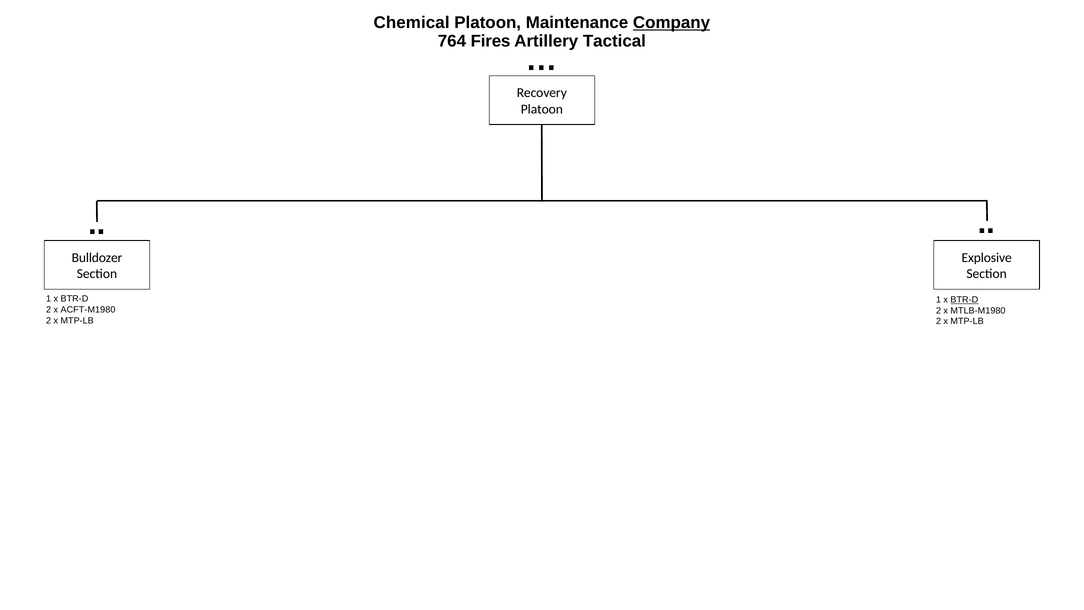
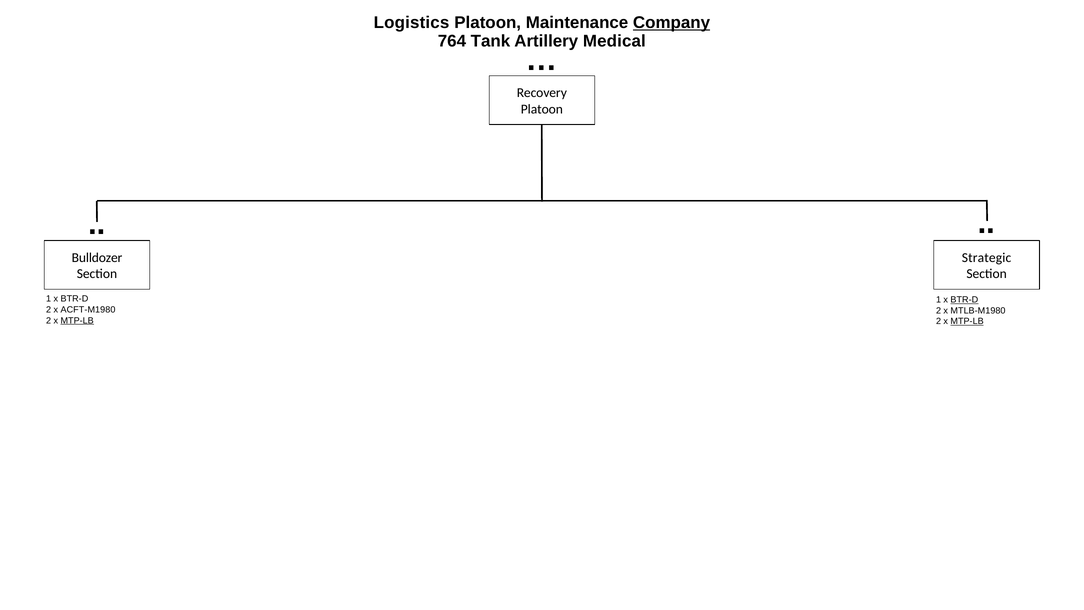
Chemical: Chemical -> Logistics
Fires: Fires -> Tank
Tactical: Tactical -> Medical
Explosive: Explosive -> Strategic
MTP-LB at (77, 320) underline: none -> present
MTP-LB at (967, 321) underline: none -> present
